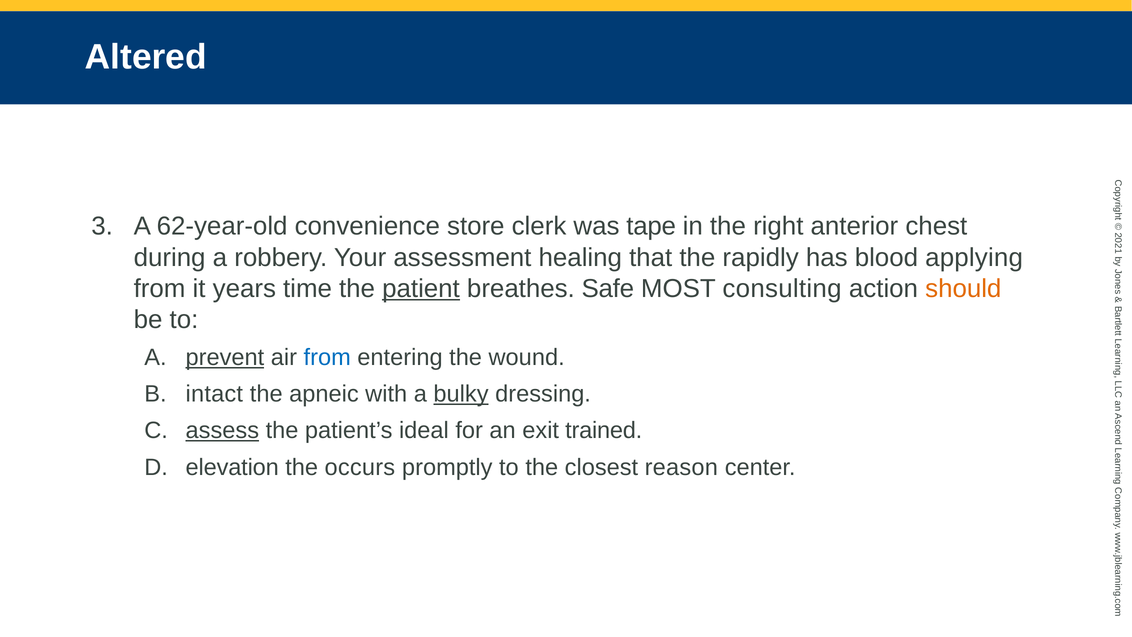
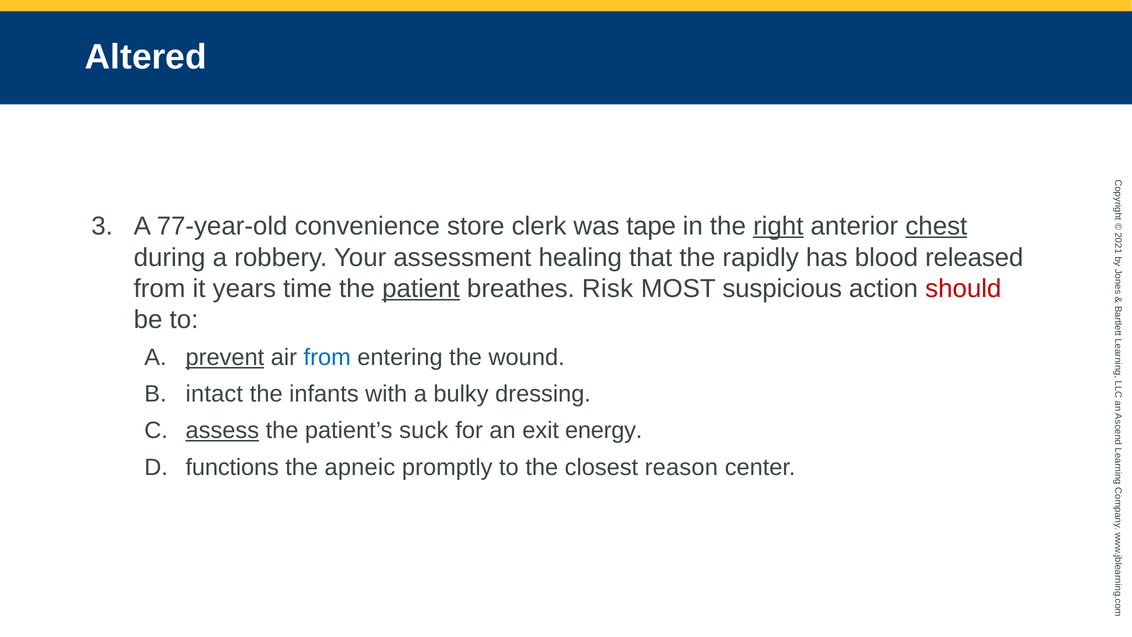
62-year-old: 62-year-old -> 77-year-old
right underline: none -> present
chest underline: none -> present
applying: applying -> released
Safe: Safe -> Risk
consulting: consulting -> suspicious
should colour: orange -> red
apneic: apneic -> infants
bulky underline: present -> none
ideal: ideal -> suck
trained: trained -> energy
elevation: elevation -> functions
occurs: occurs -> apneic
